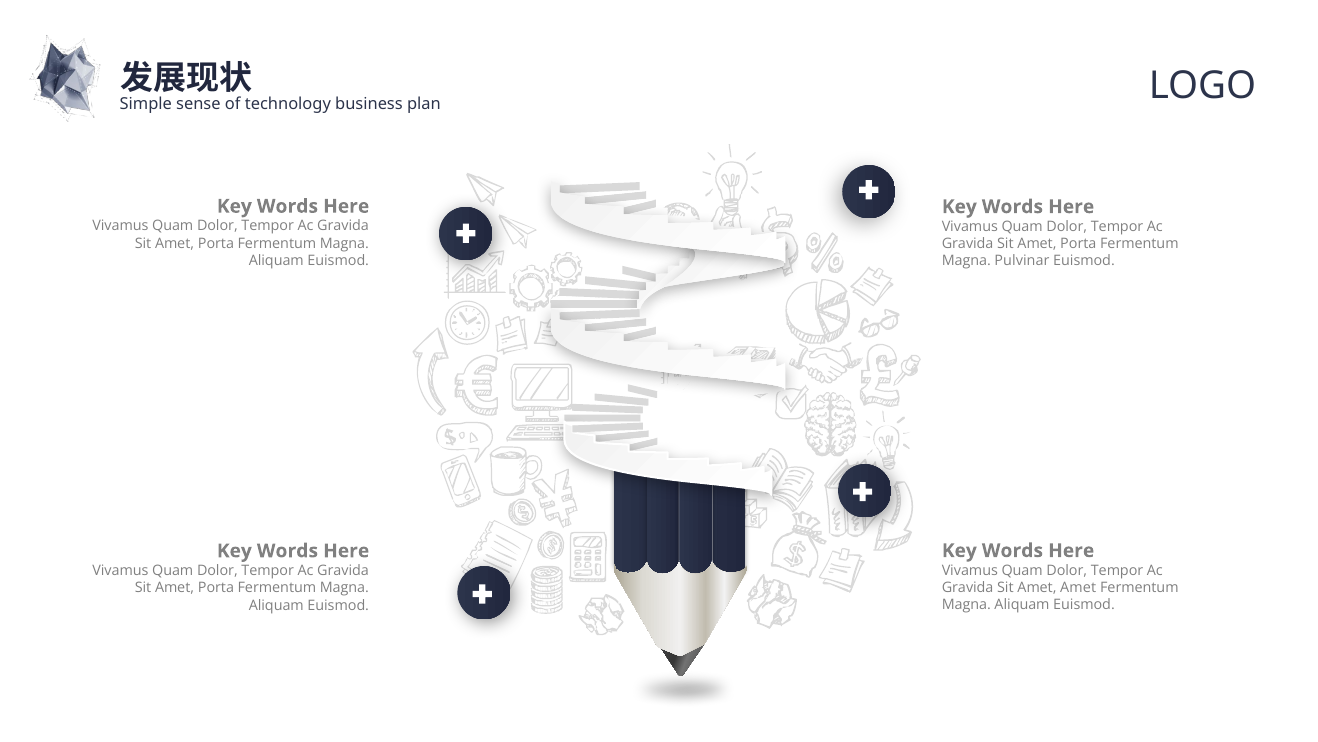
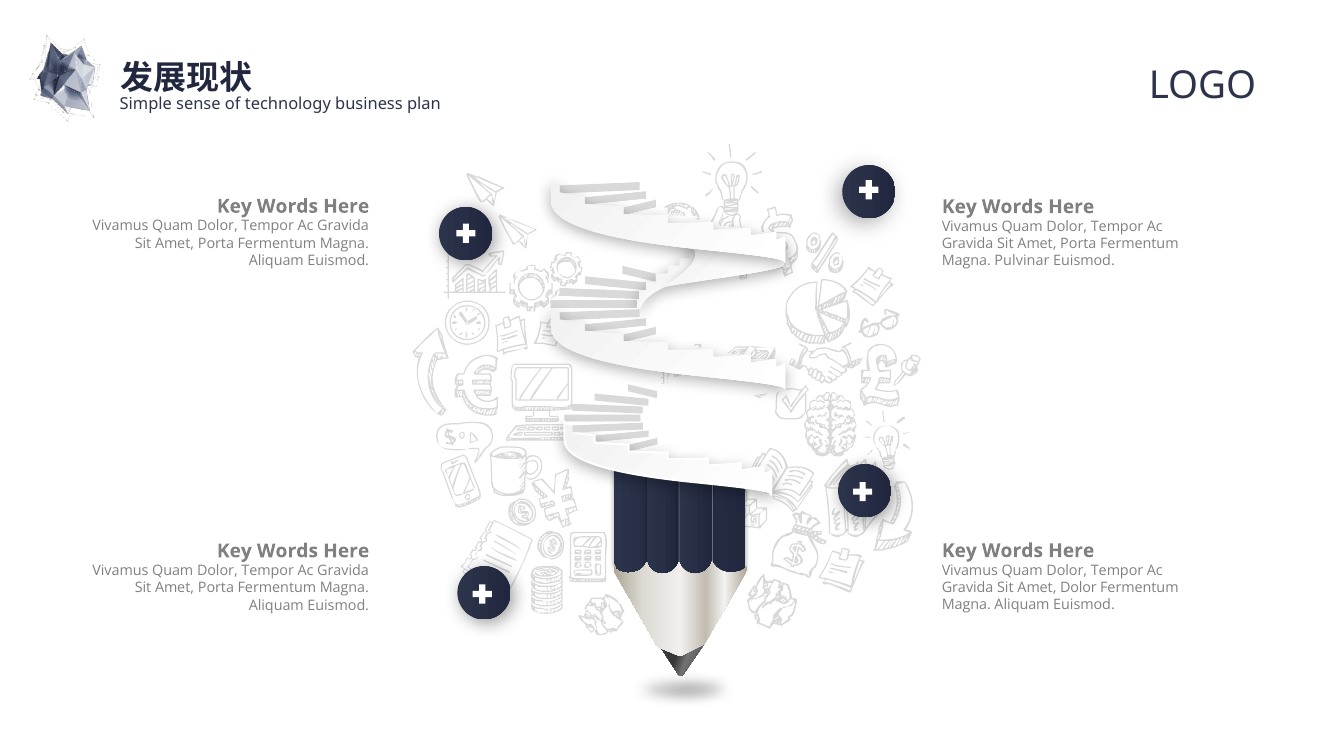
Amet Amet: Amet -> Dolor
